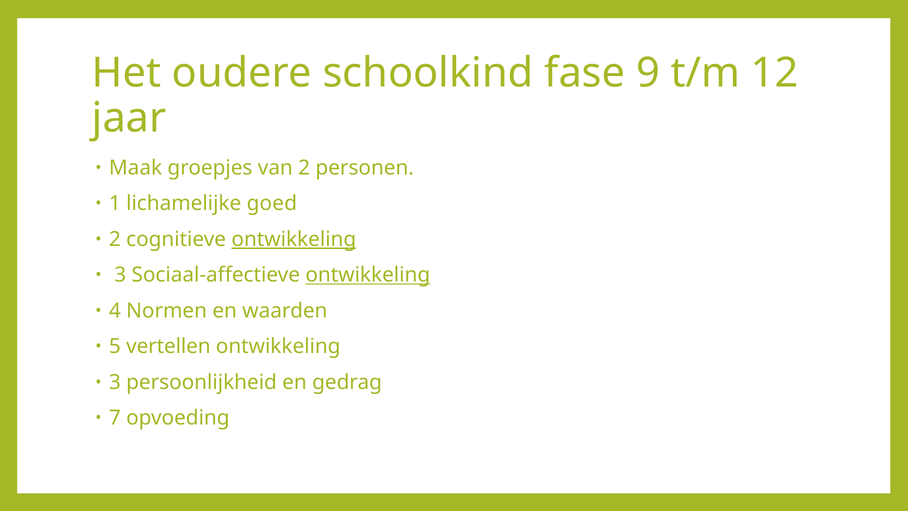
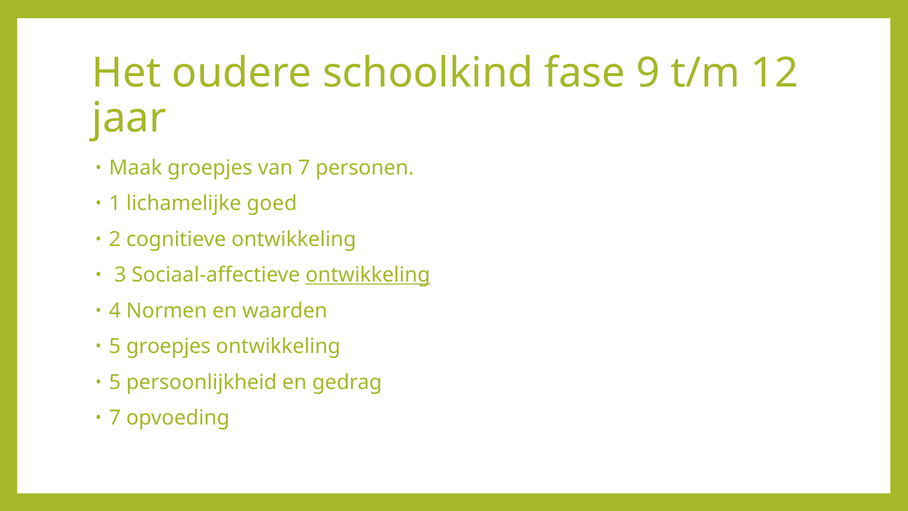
van 2: 2 -> 7
ontwikkeling at (294, 239) underline: present -> none
5 vertellen: vertellen -> groepjes
3 at (115, 382): 3 -> 5
